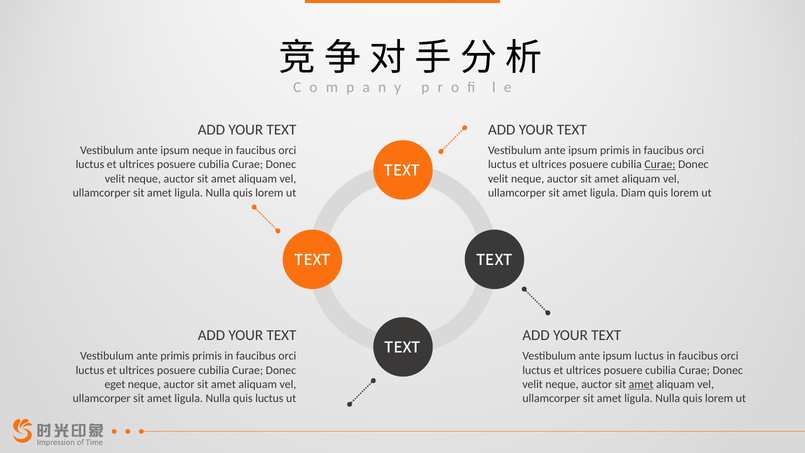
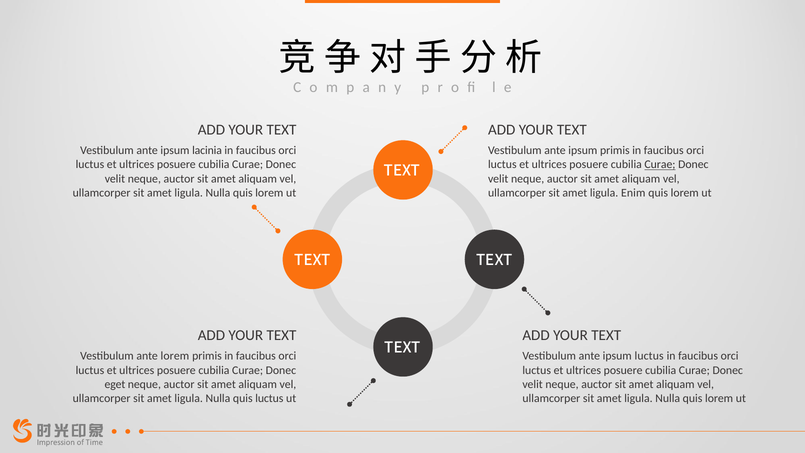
ipsum neque: neque -> lacinia
Diam: Diam -> Enim
ante primis: primis -> lorem
amet at (641, 384) underline: present -> none
